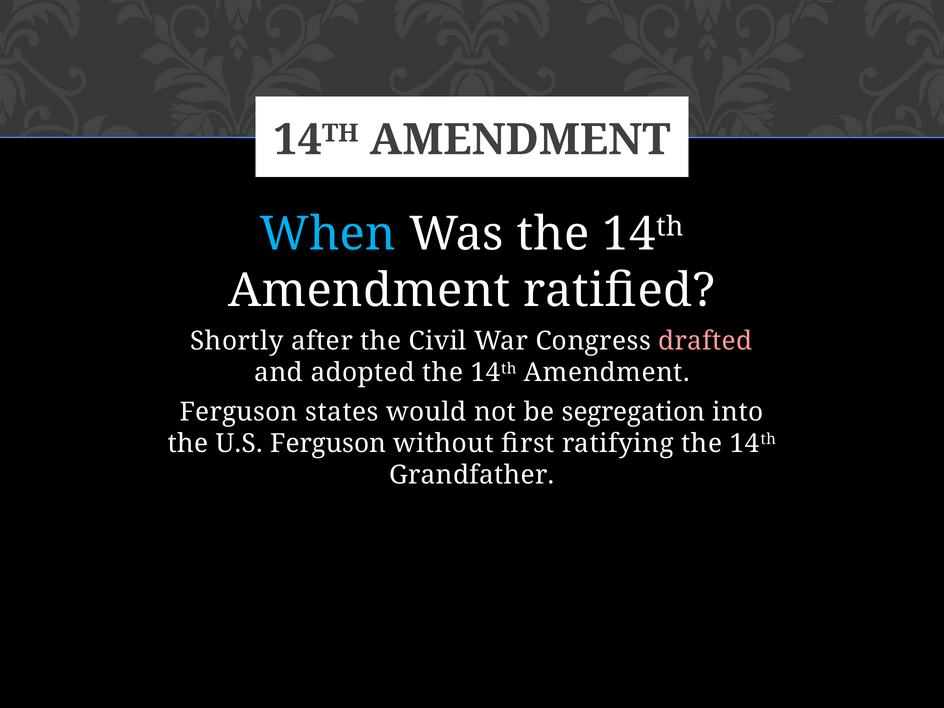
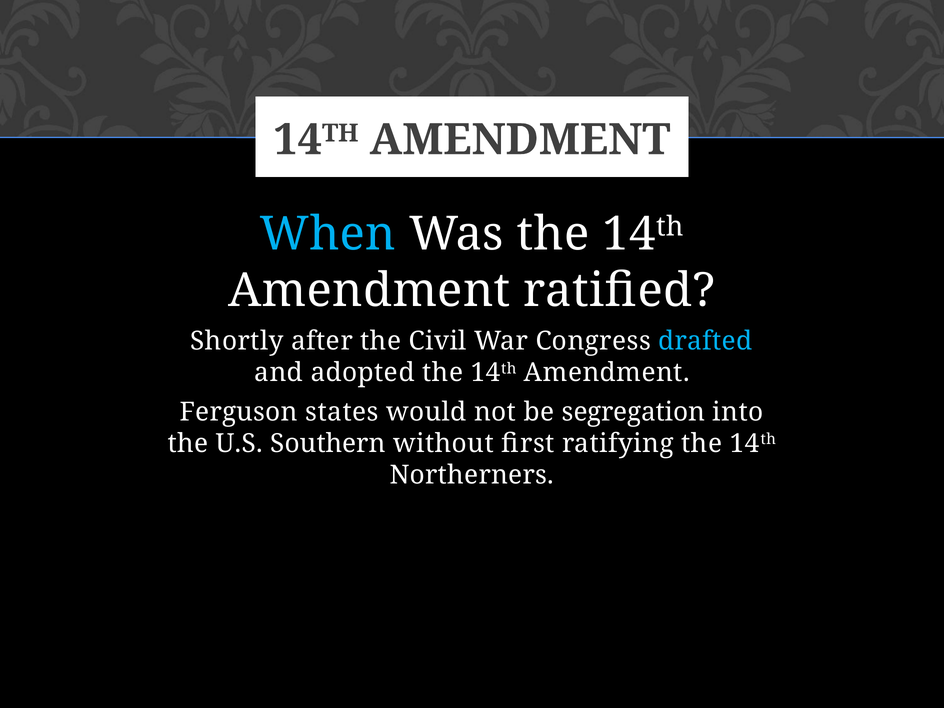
drafted colour: pink -> light blue
U.S Ferguson: Ferguson -> Southern
Grandfather: Grandfather -> Northerners
